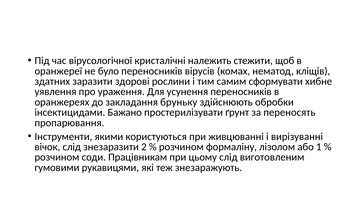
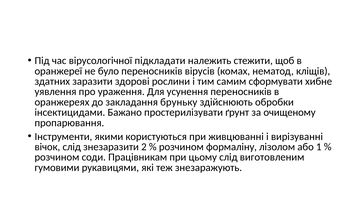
кристалічні: кристалічні -> підкладати
переносять: переносять -> очищеному
